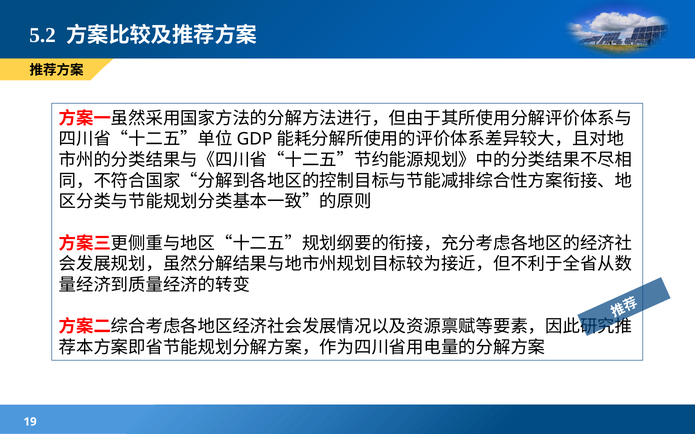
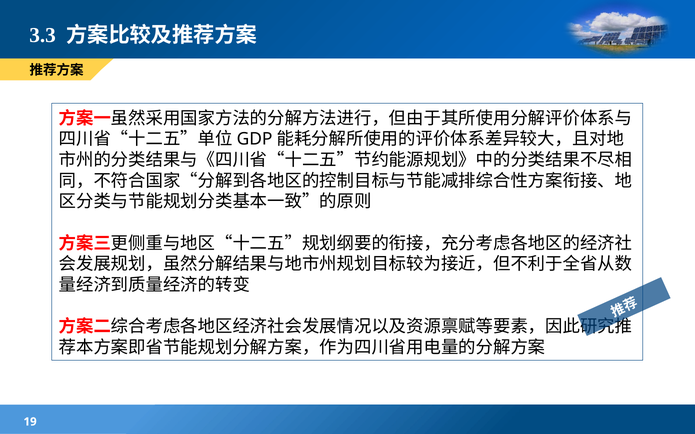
5.2: 5.2 -> 3.3
